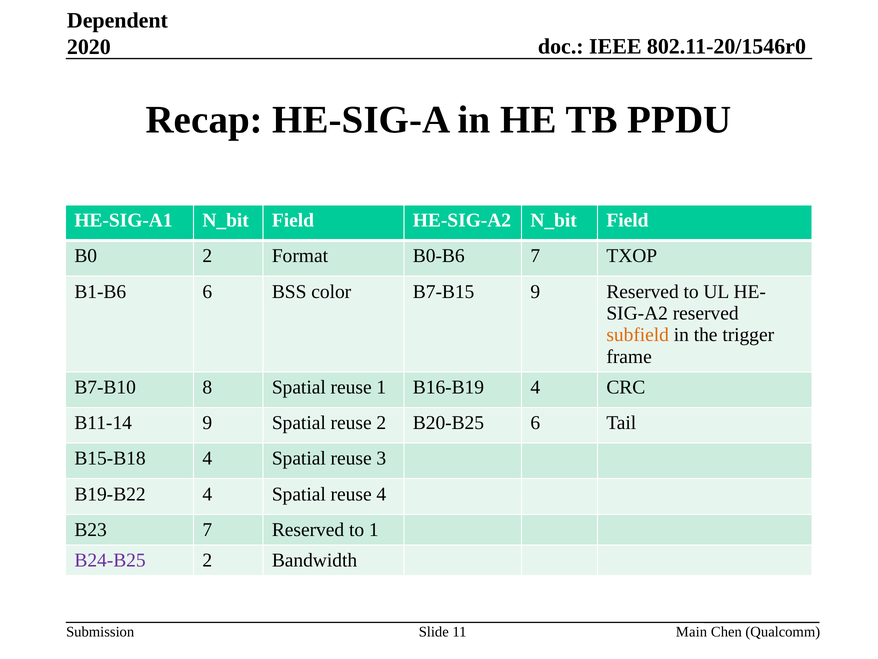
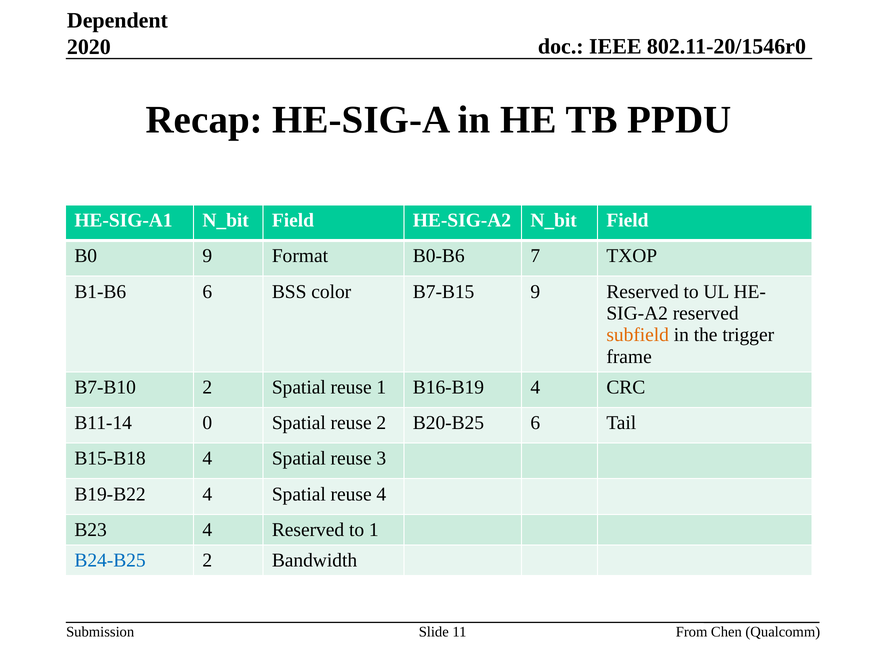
B0 2: 2 -> 9
B7-B10 8: 8 -> 2
B11-14 9: 9 -> 0
B23 7: 7 -> 4
B24-B25 colour: purple -> blue
Main: Main -> From
